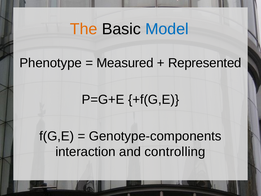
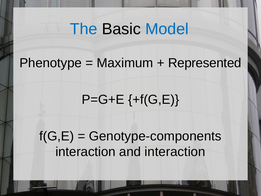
The colour: orange -> blue
Measured: Measured -> Maximum
and controlling: controlling -> interaction
